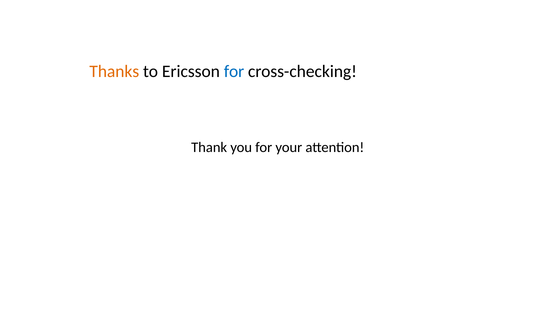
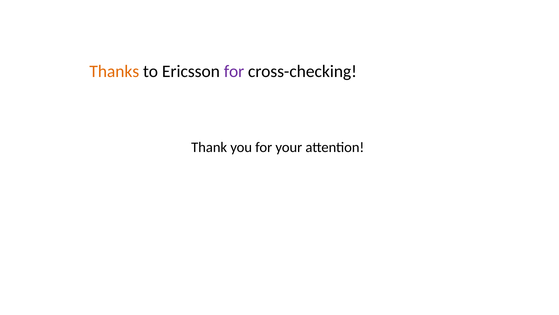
for at (234, 71) colour: blue -> purple
